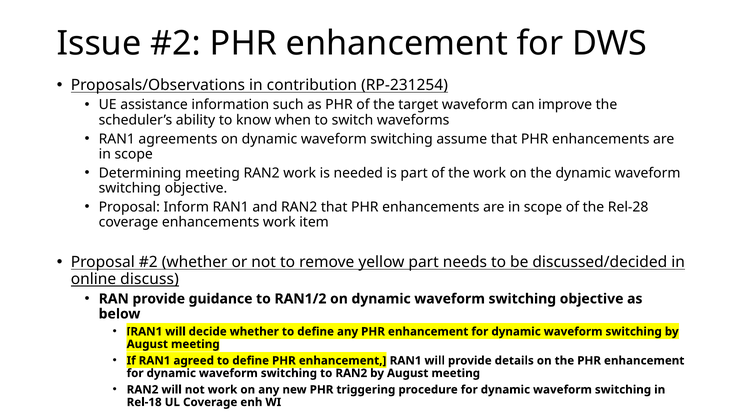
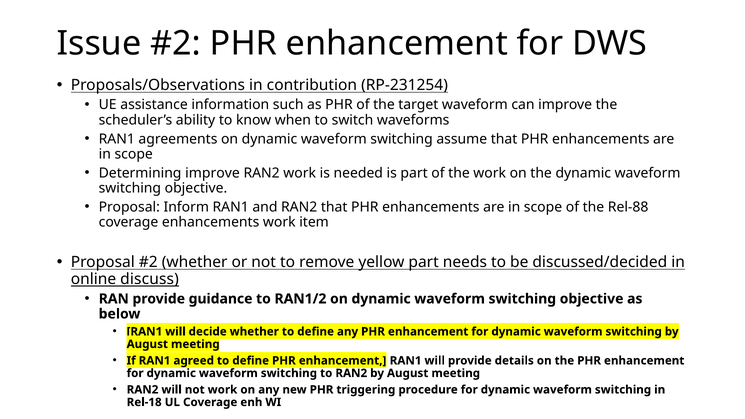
Determining meeting: meeting -> improve
Rel-28: Rel-28 -> Rel-88
